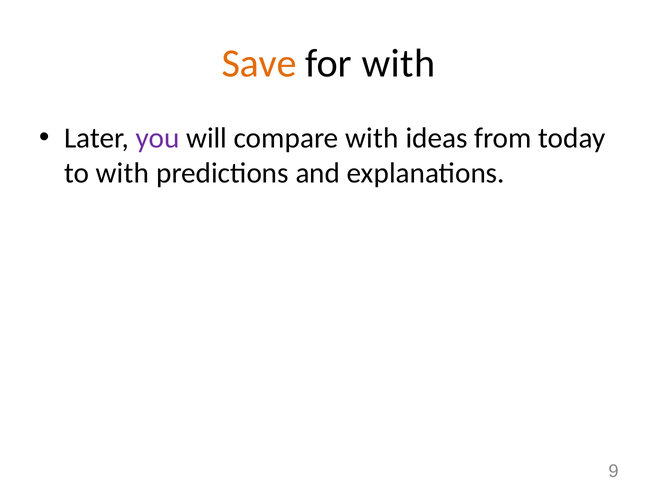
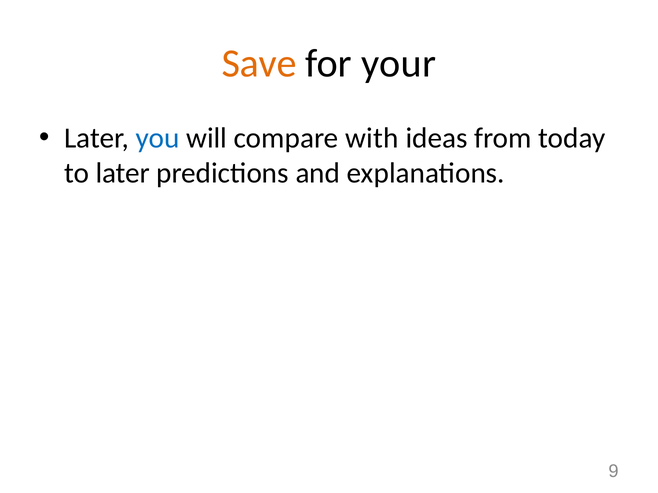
for with: with -> your
you colour: purple -> blue
to with: with -> later
